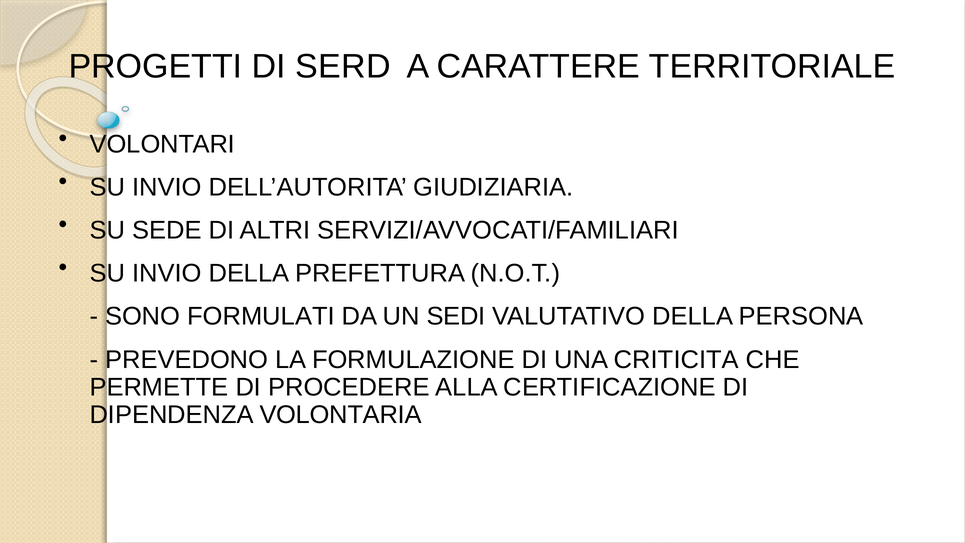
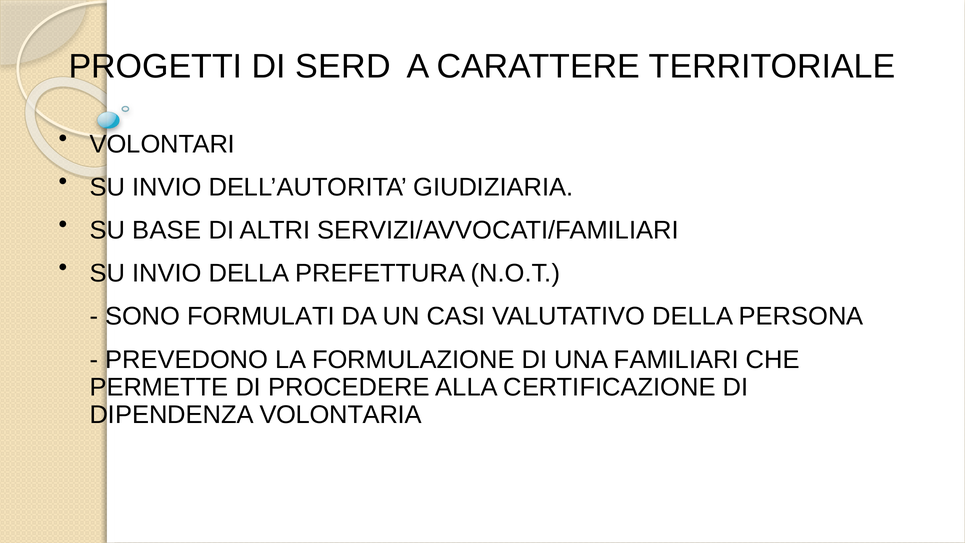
SEDE: SEDE -> BASE
SEDI: SEDI -> CASI
CRITICITA: CRITICITA -> FAMILIARI
